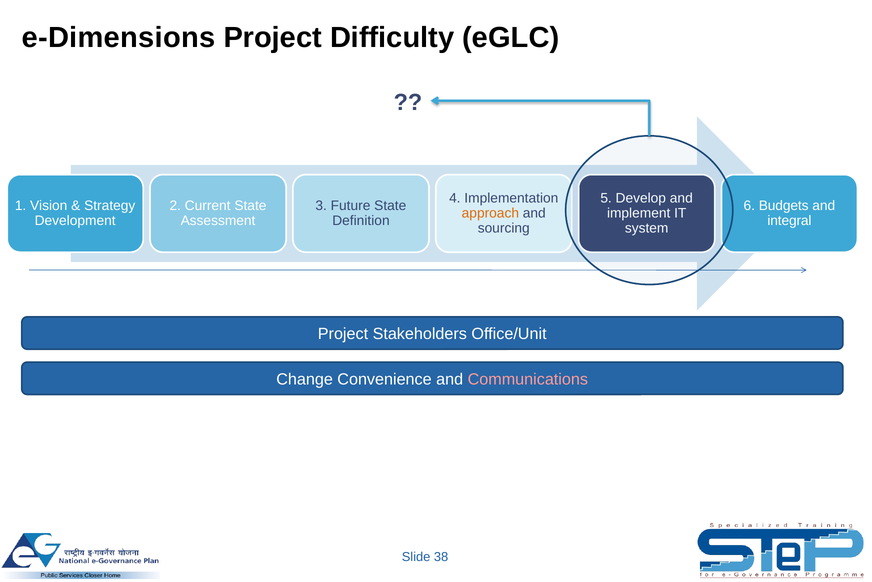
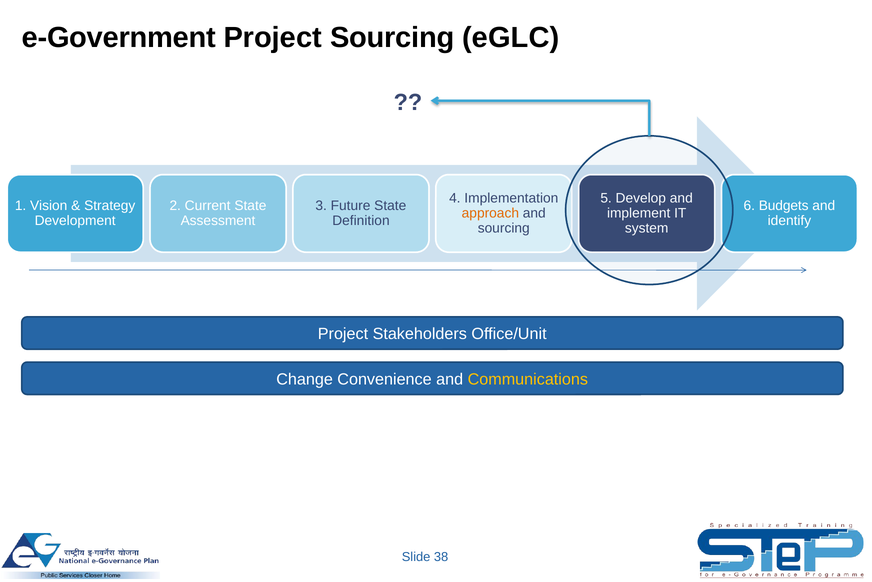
e-Dimensions: e-Dimensions -> e-Government
Project Difficulty: Difficulty -> Sourcing
integral: integral -> identify
Communications colour: pink -> yellow
